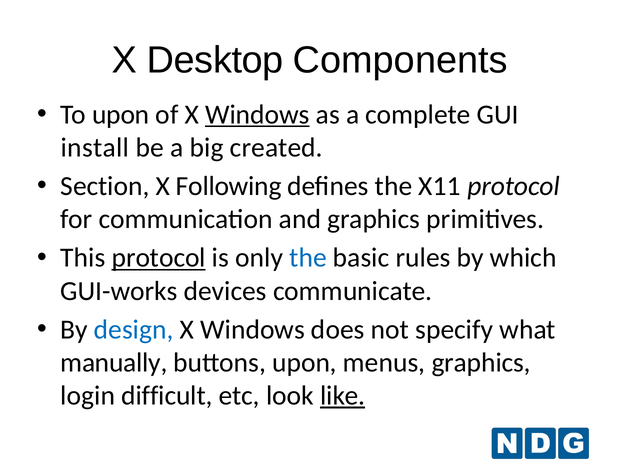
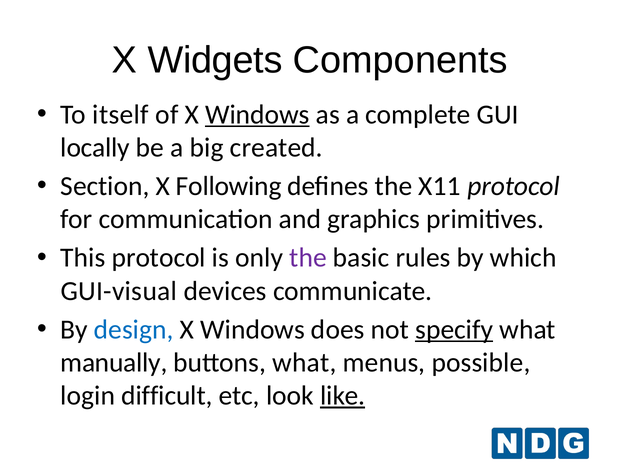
Desktop: Desktop -> Widgets
To upon: upon -> itself
install: install -> locally
protocol at (159, 258) underline: present -> none
the at (308, 258) colour: blue -> purple
GUI-works: GUI-works -> GUI-visual
specify underline: none -> present
buttons upon: upon -> what
menus graphics: graphics -> possible
